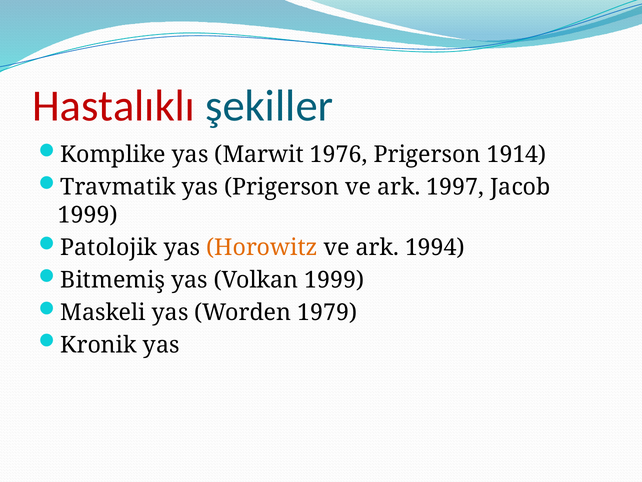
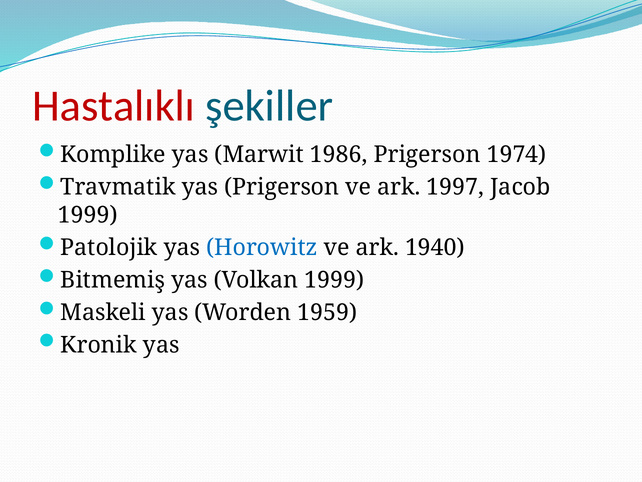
1976: 1976 -> 1986
1914: 1914 -> 1974
Horowitz colour: orange -> blue
1994: 1994 -> 1940
1979: 1979 -> 1959
